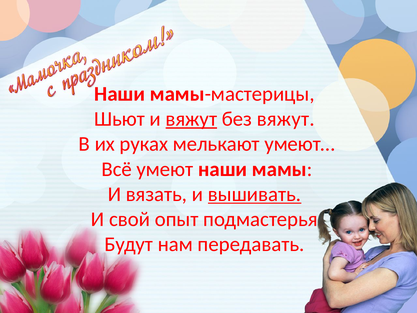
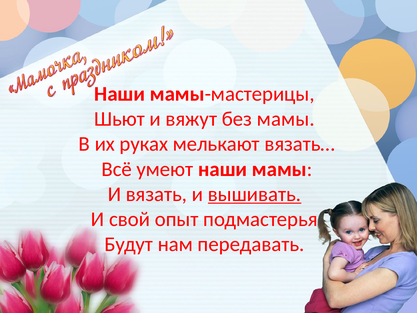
вяжут at (191, 119) underline: present -> none
без вяжут: вяжут -> мамы
умеют…: умеют… -> вязать…
